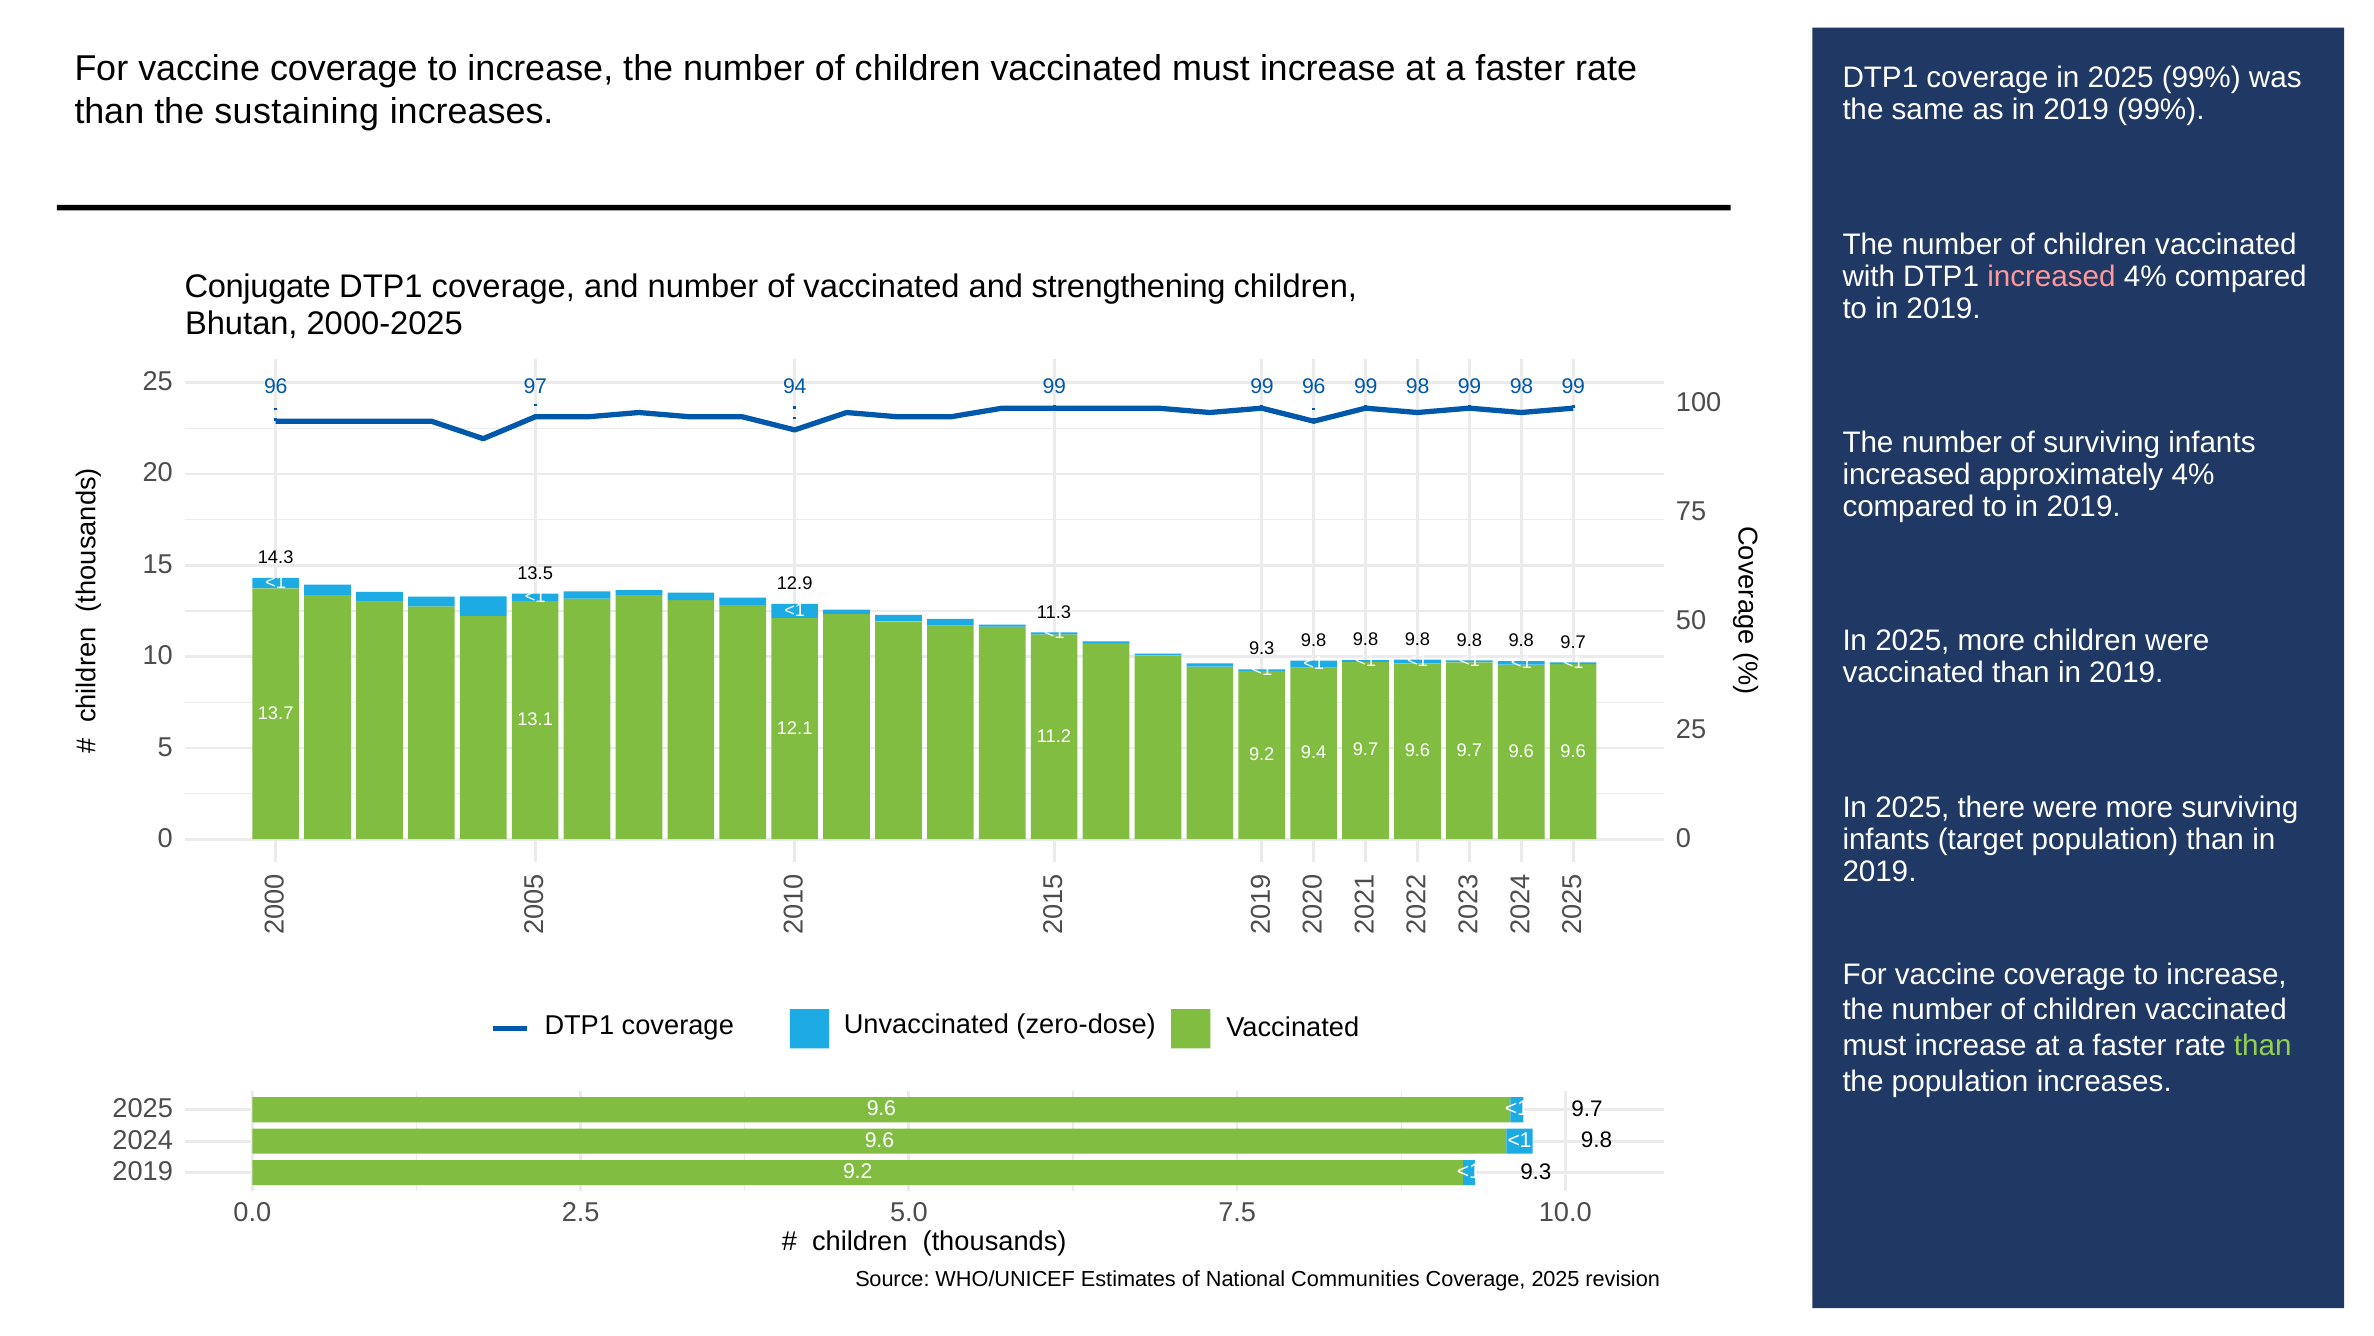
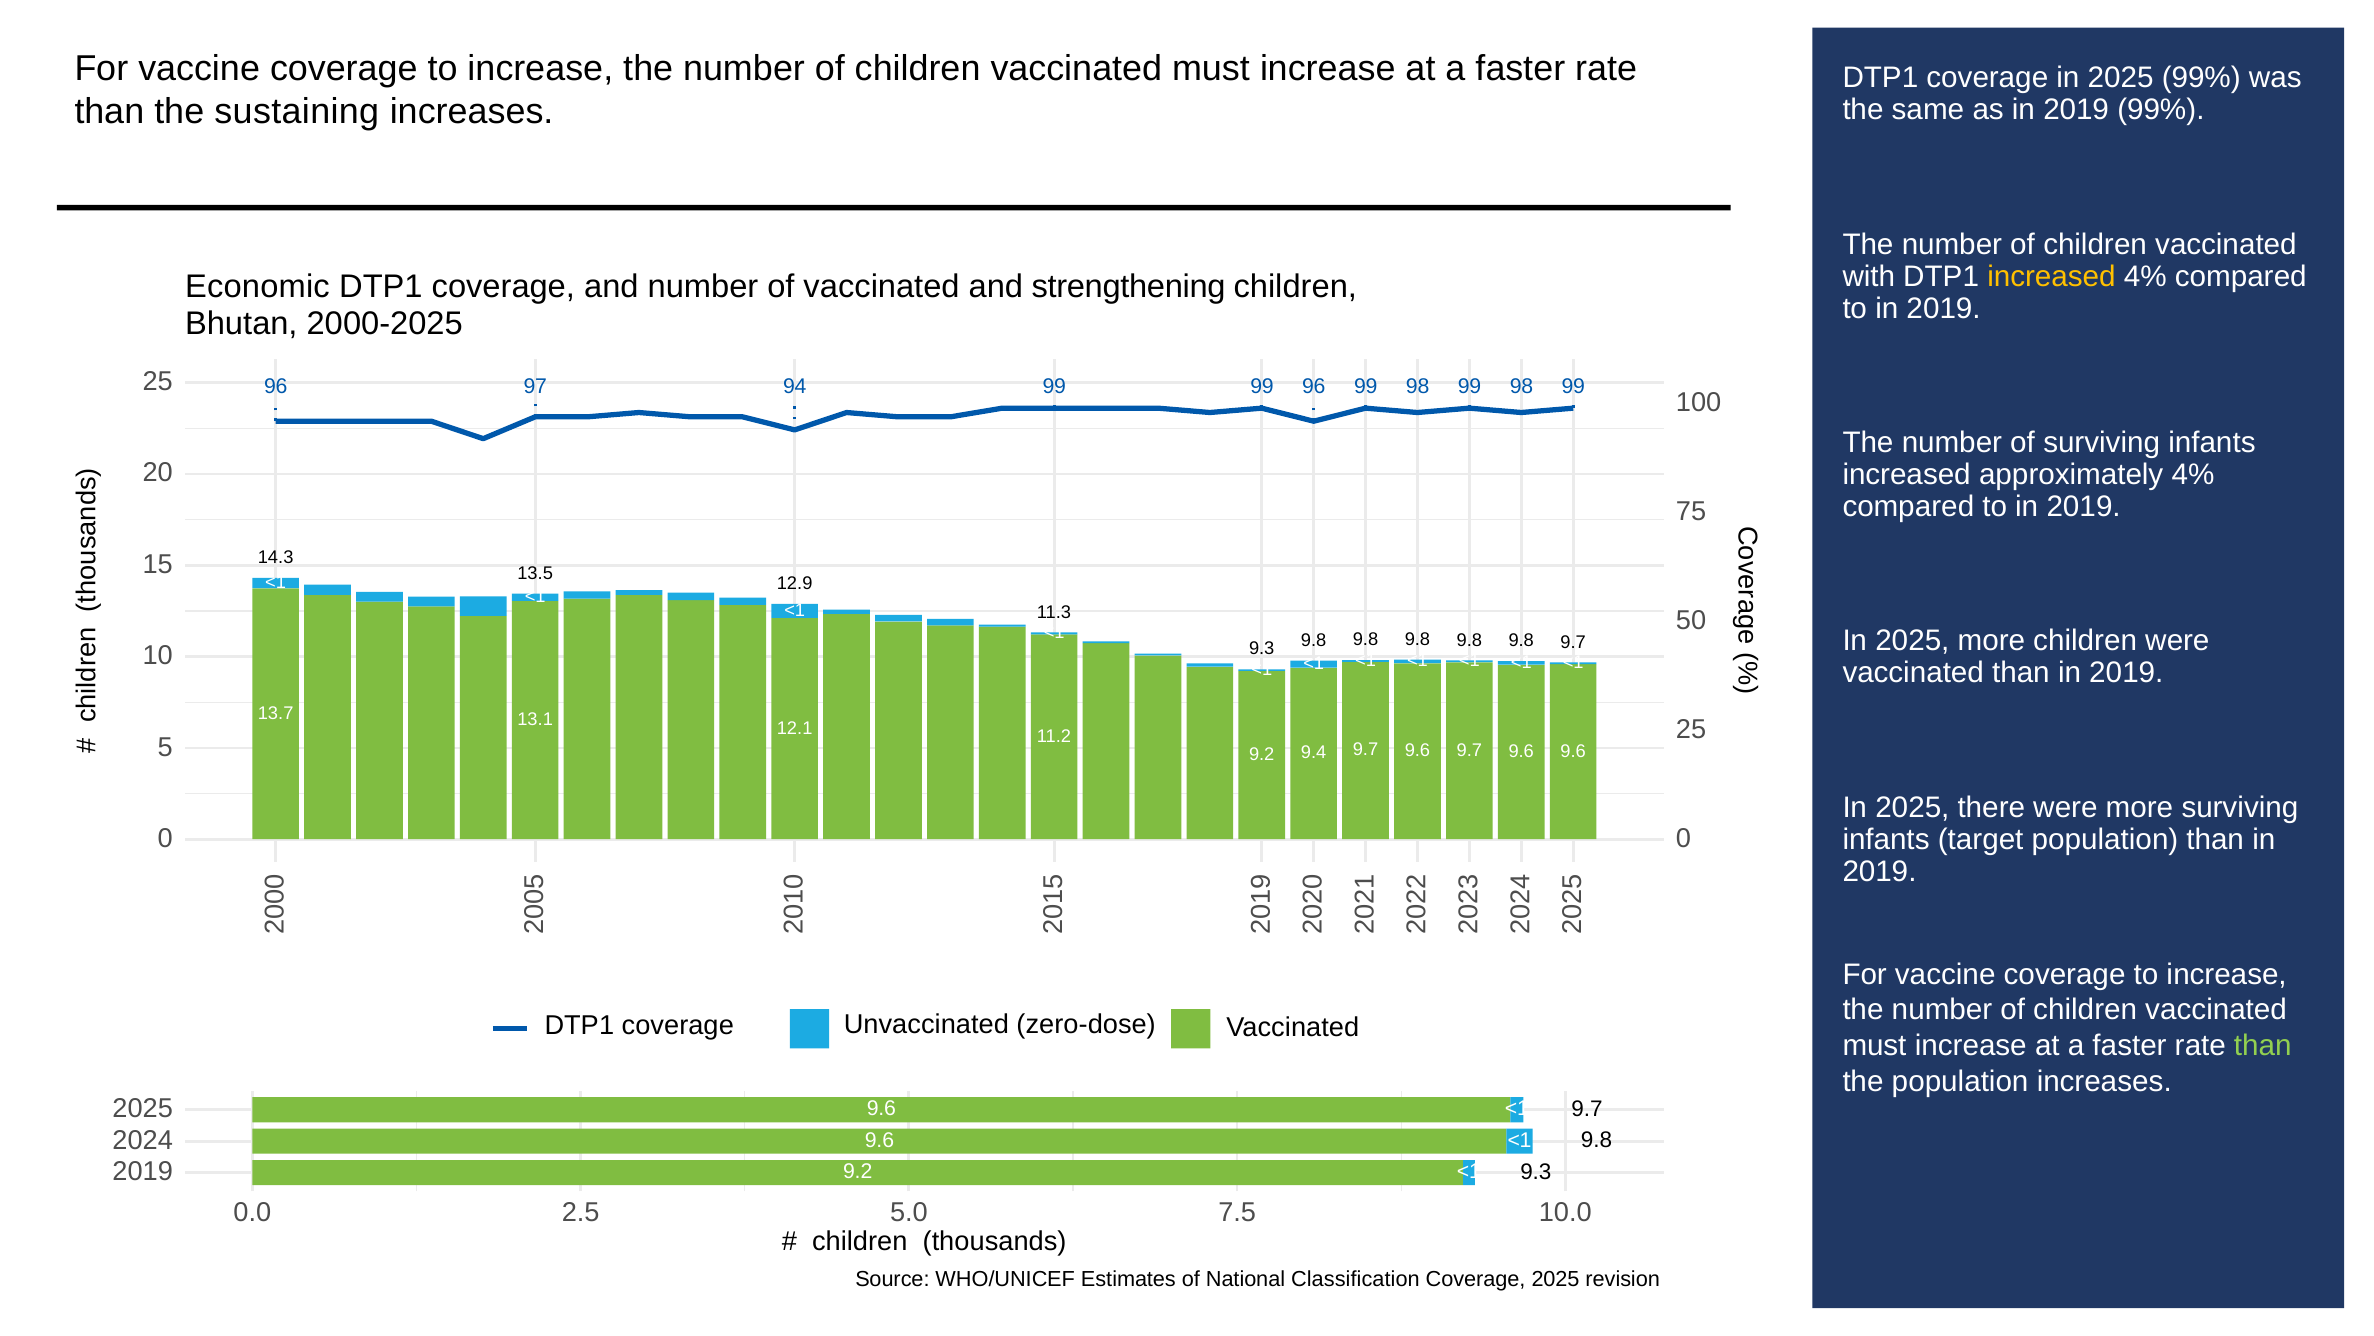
increased at (2051, 276) colour: pink -> yellow
Conjugate: Conjugate -> Economic
Communities: Communities -> Classification
